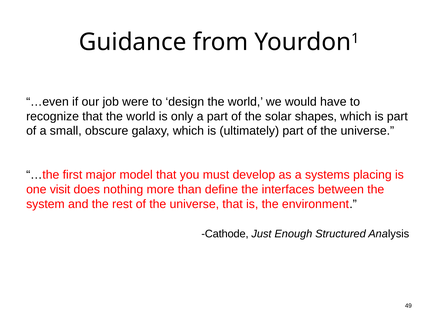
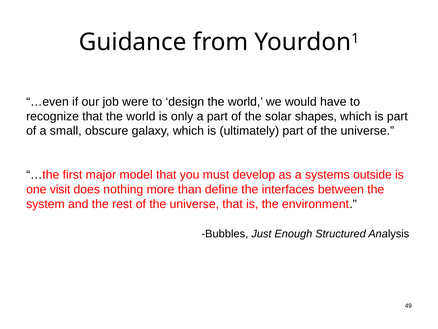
placing: placing -> outside
Cathode: Cathode -> Bubbles
